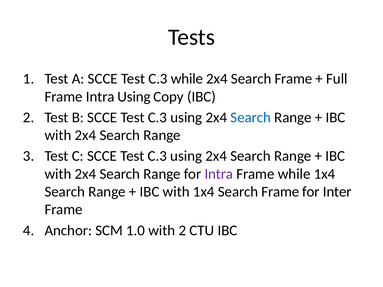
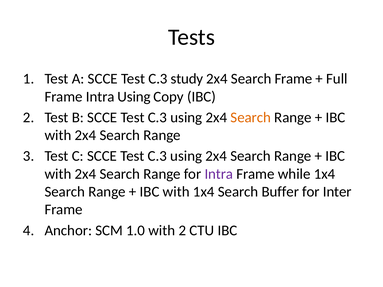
C.3 while: while -> study
Search at (251, 118) colour: blue -> orange
1x4 Search Frame: Frame -> Buffer
